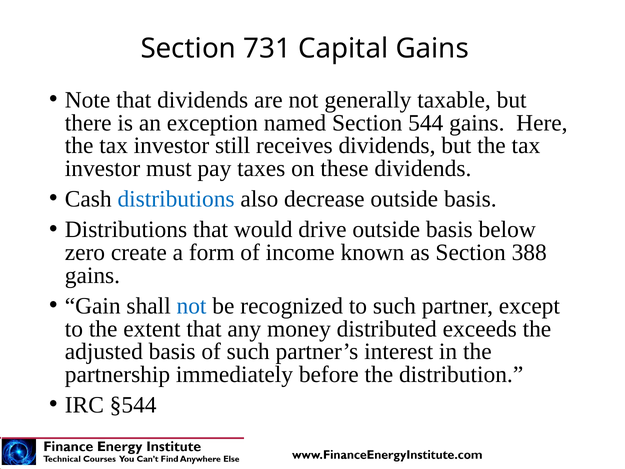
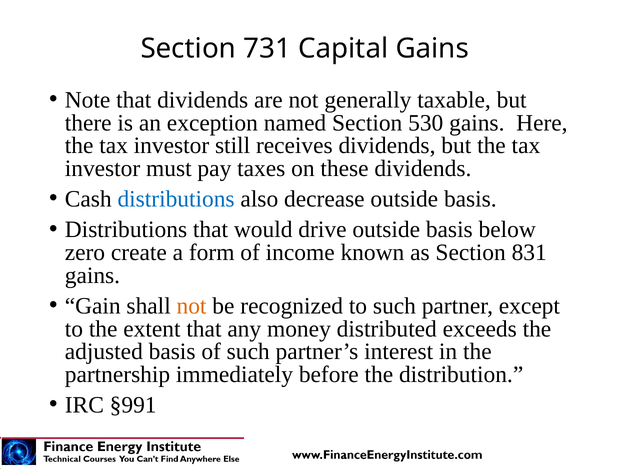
544: 544 -> 530
388: 388 -> 831
not at (192, 306) colour: blue -> orange
§544: §544 -> §991
